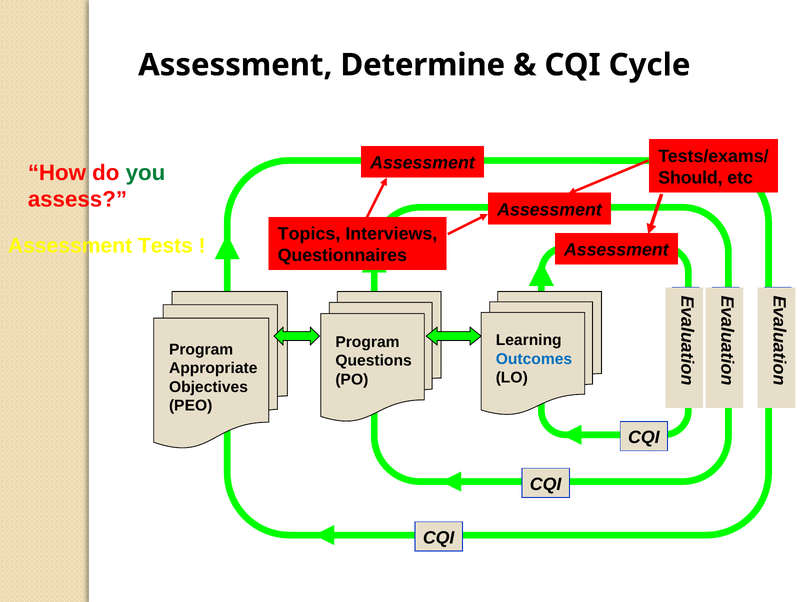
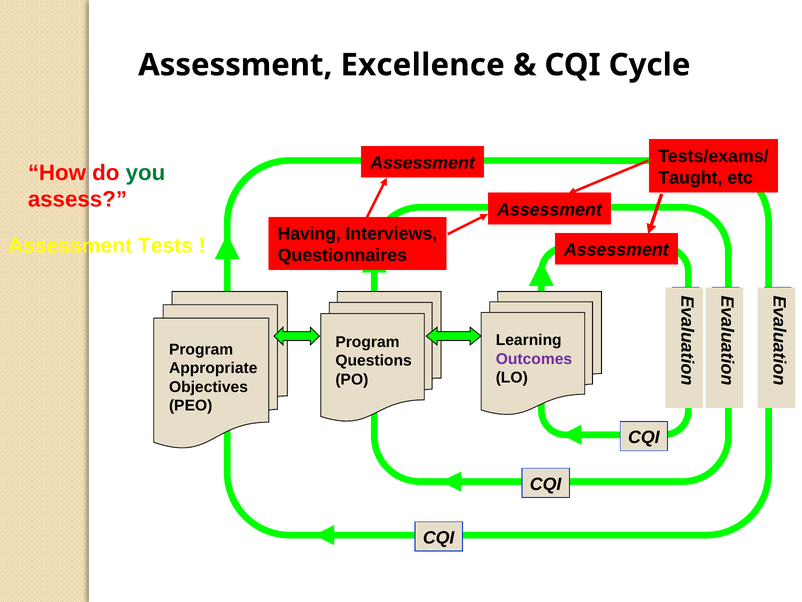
Determine: Determine -> Excellence
Should: Should -> Taught
Topics: Topics -> Having
Outcomes colour: blue -> purple
